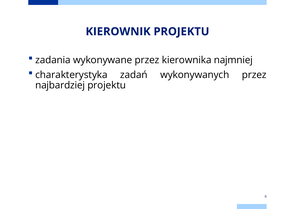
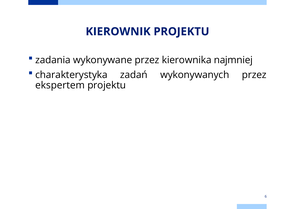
najbardziej: najbardziej -> ekspertem
